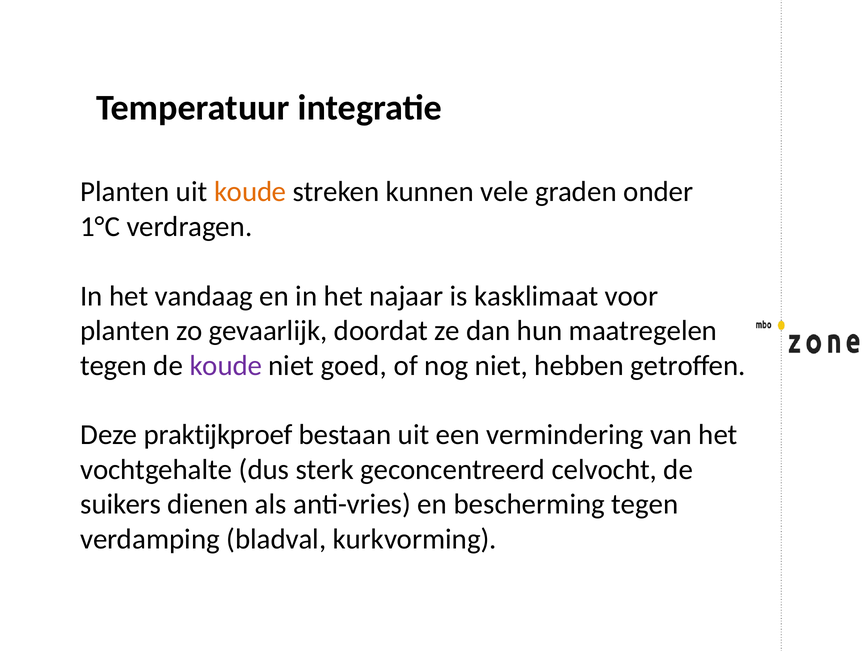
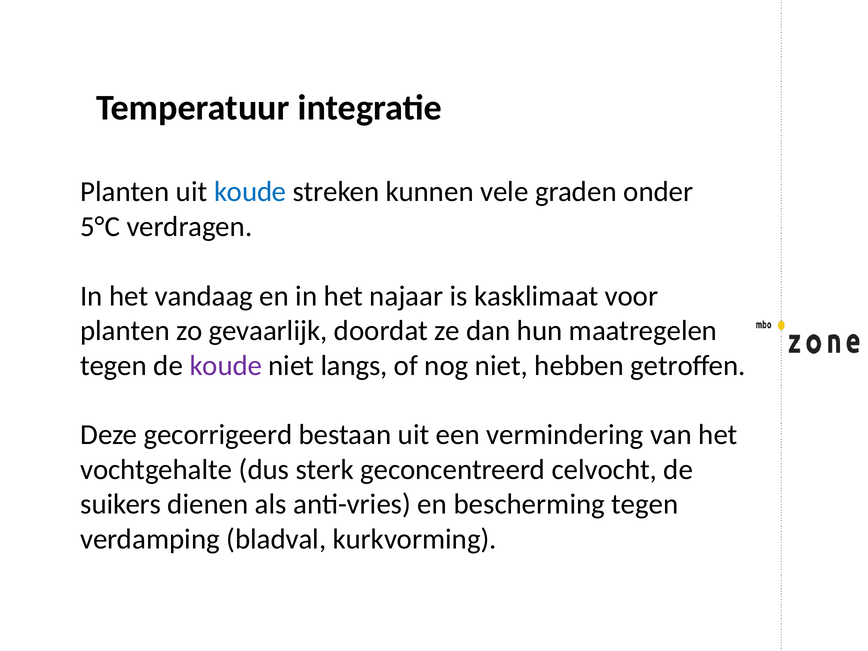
koude at (250, 192) colour: orange -> blue
1°C: 1°C -> 5°C
goed: goed -> langs
praktijkproef: praktijkproef -> gecorrigeerd
